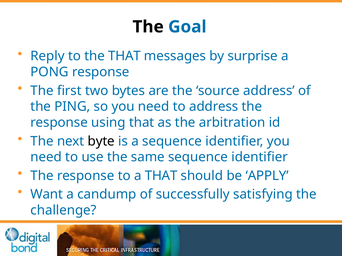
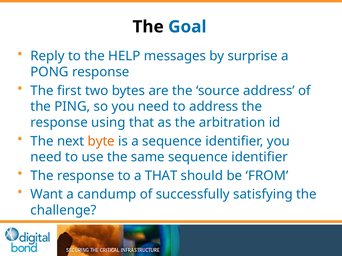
the THAT: THAT -> HELP
byte colour: black -> orange
APPLY: APPLY -> FROM
